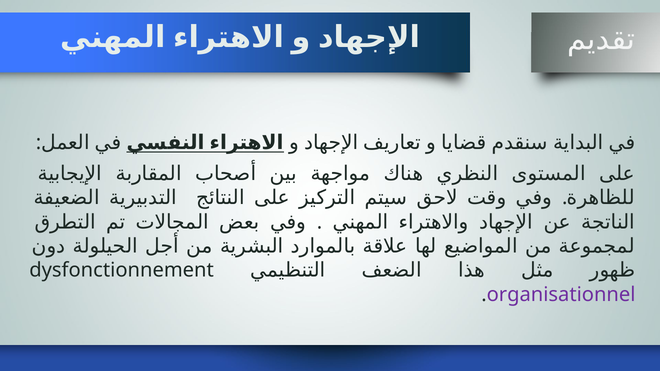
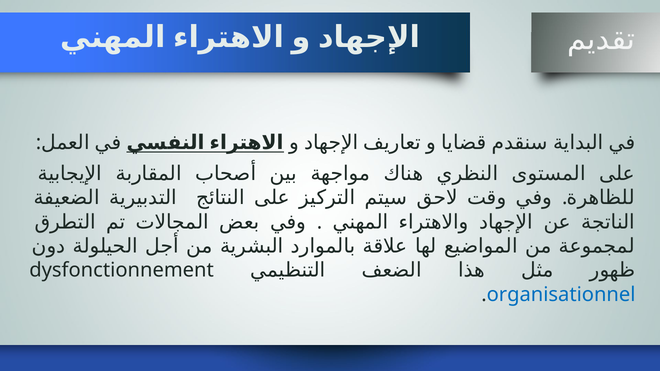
organisationnel colour: purple -> blue
